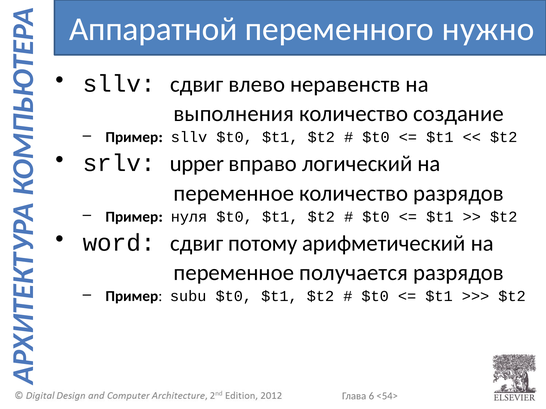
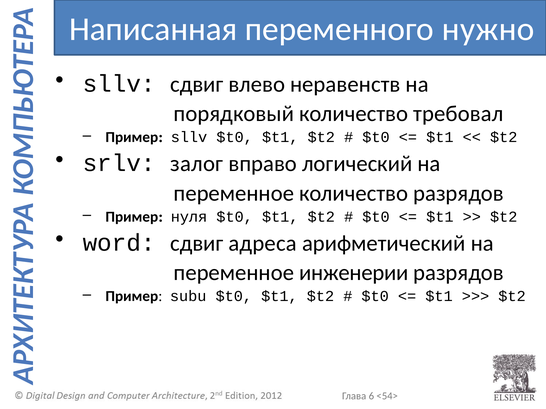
Аппаратной: Аппаратной -> Написанная
выполнения: выполнения -> порядковый
создание: создание -> требовал
upper: upper -> залог
потому: потому -> адреса
получается: получается -> инженерии
